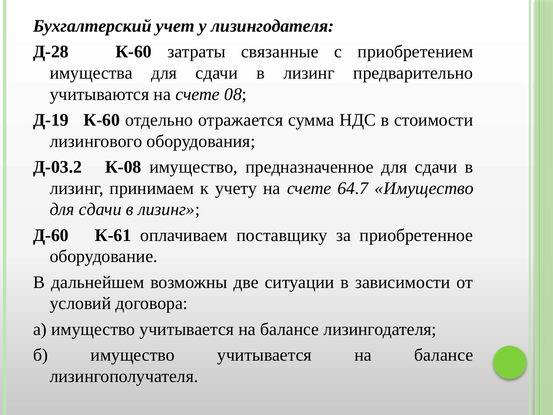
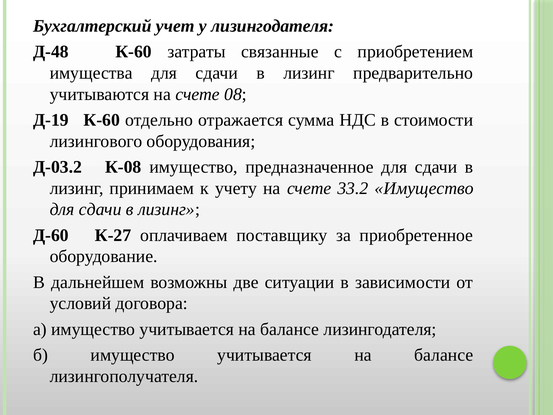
Д-28: Д-28 -> Д-48
64.7: 64.7 -> 33.2
К-61: К-61 -> К-27
